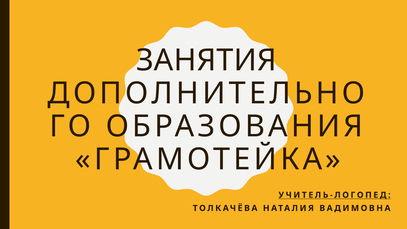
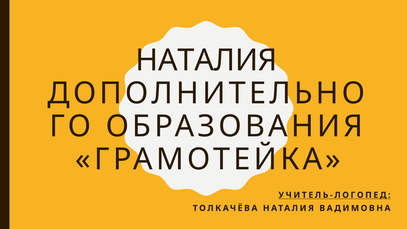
ЗАНЯТИЯ at (206, 60): ЗАНЯТИЯ -> НАТАЛИЯ
